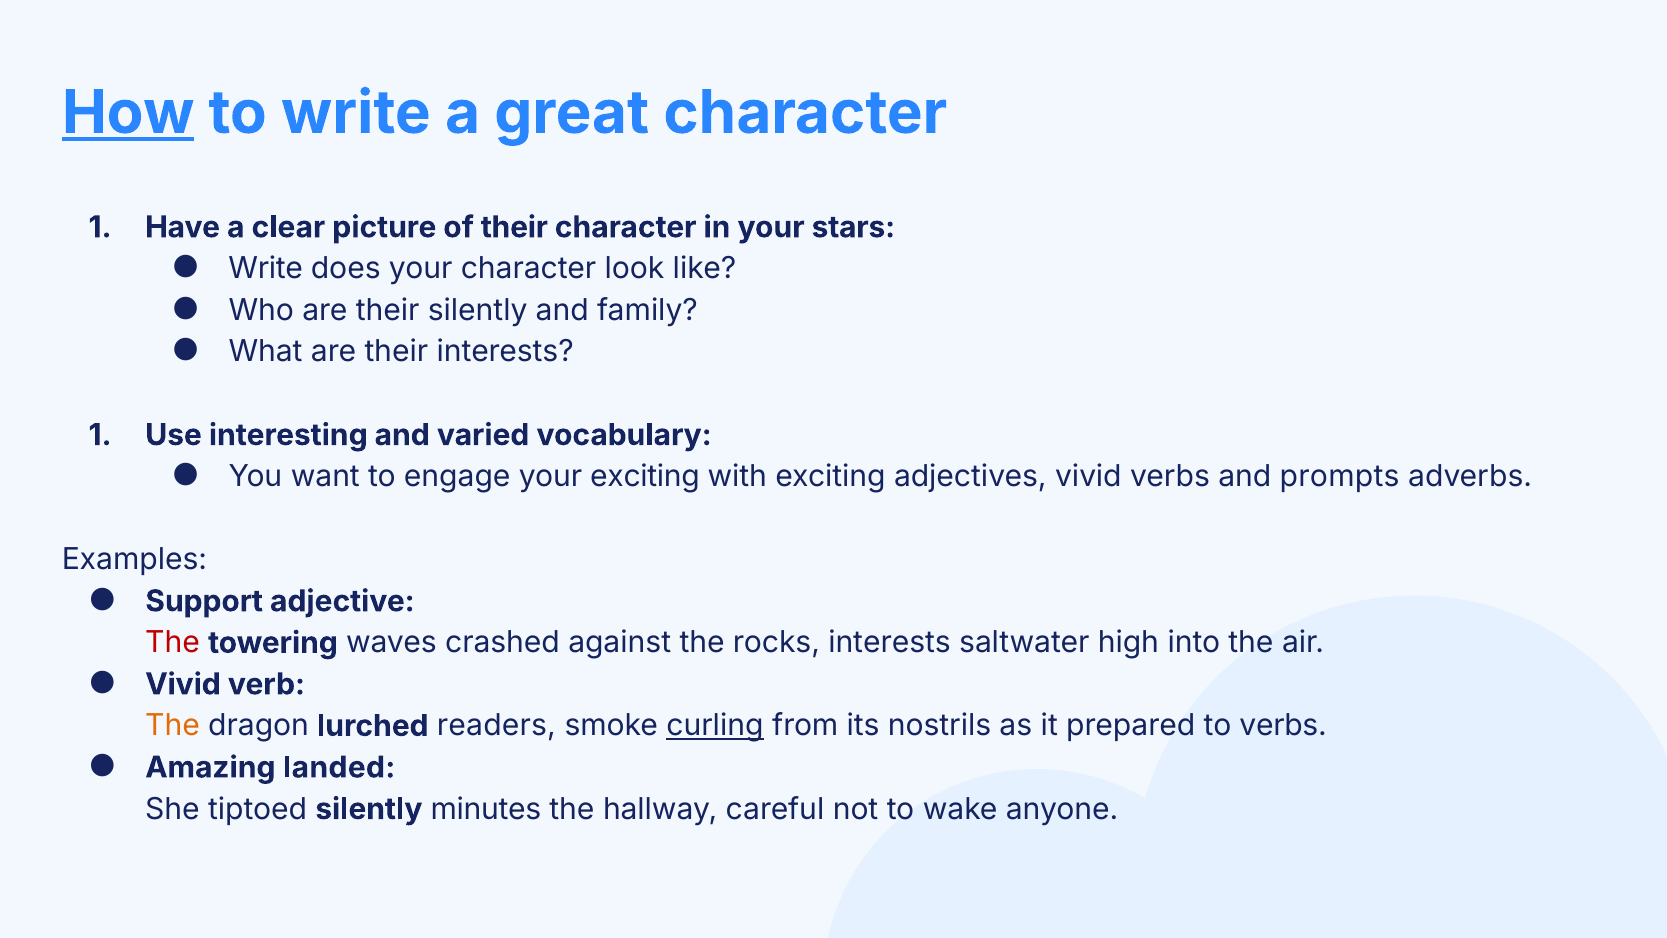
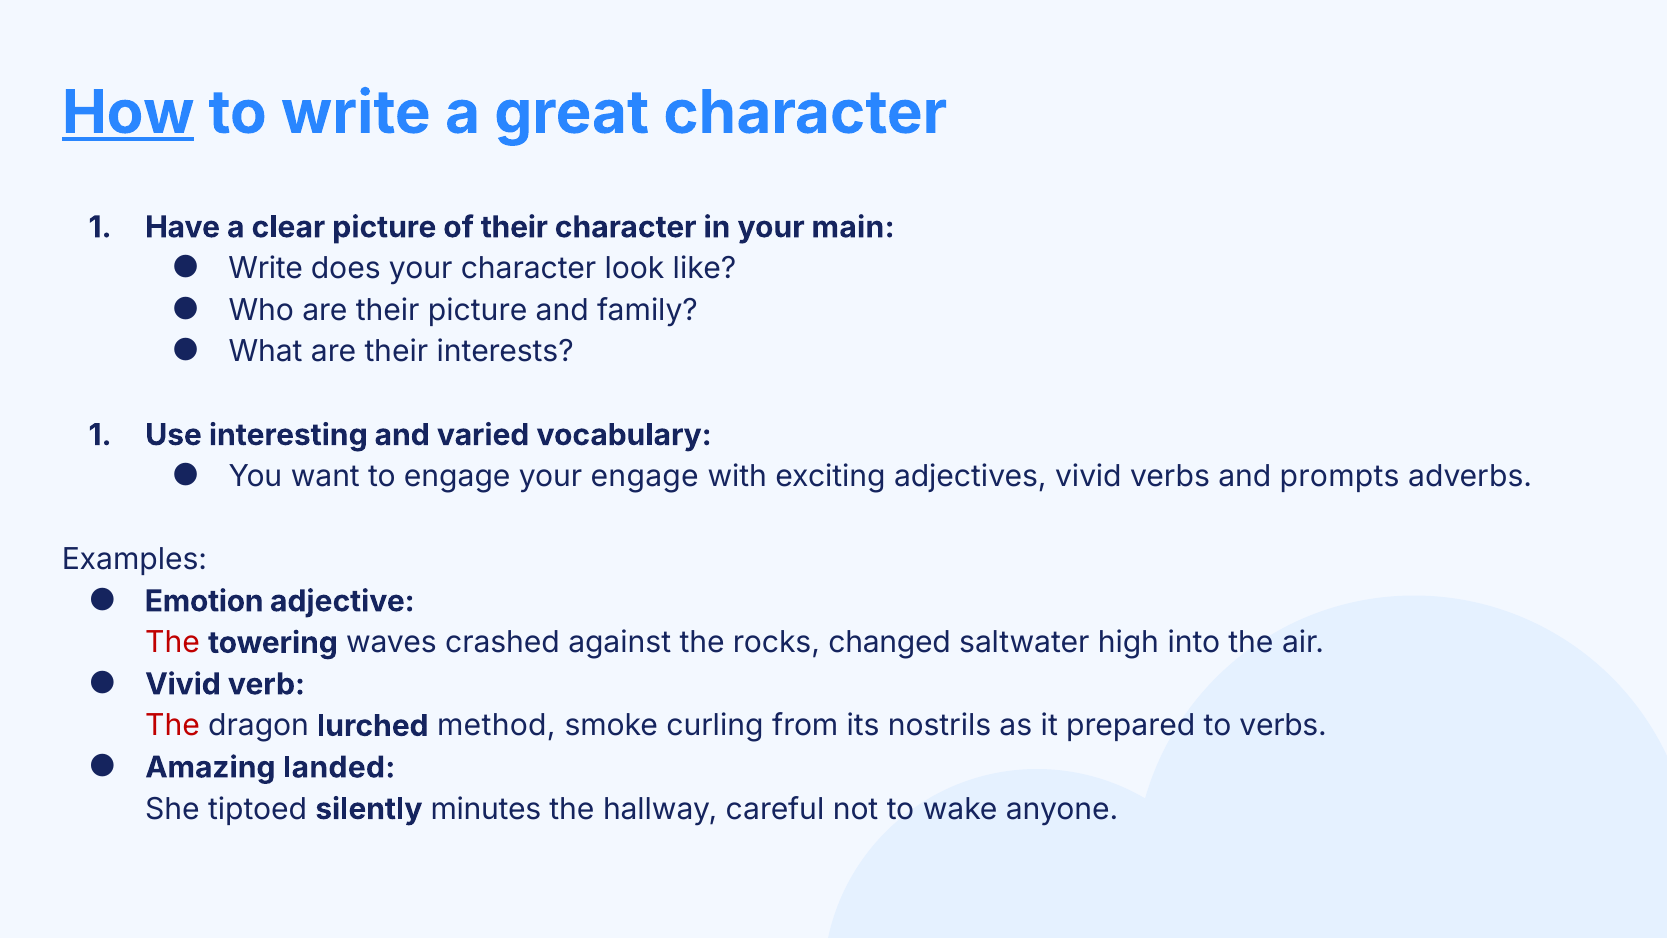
stars: stars -> main
their silently: silently -> picture
your exciting: exciting -> engage
Support: Support -> Emotion
rocks interests: interests -> changed
The at (173, 726) colour: orange -> red
readers: readers -> method
curling underline: present -> none
